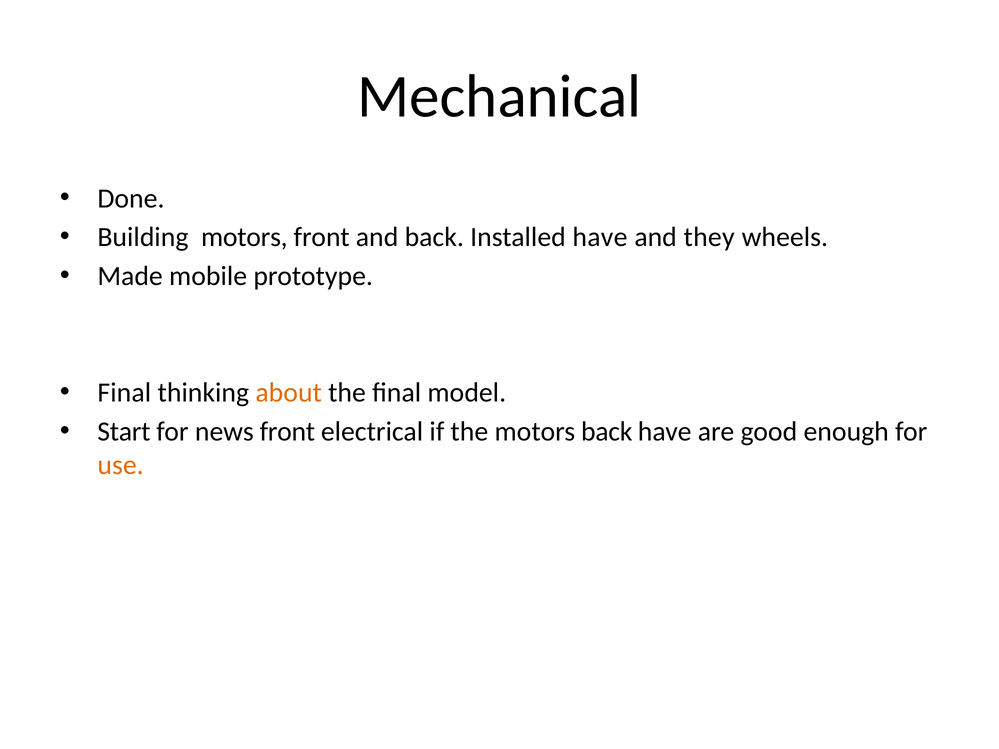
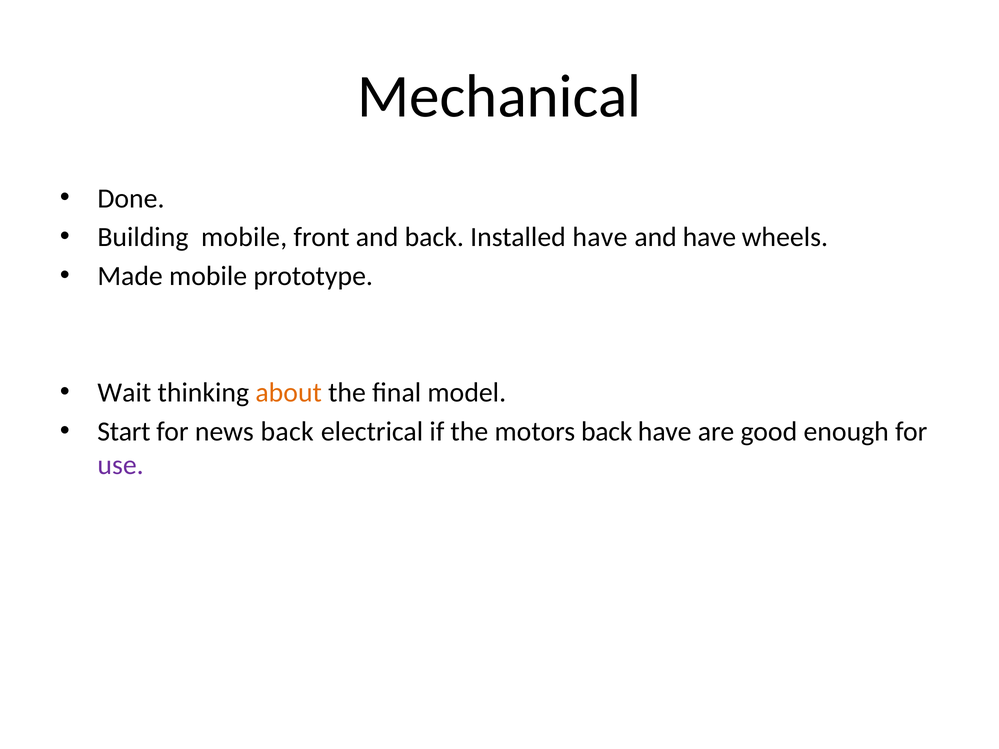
Building motors: motors -> mobile
and they: they -> have
Final at (124, 393): Final -> Wait
news front: front -> back
use colour: orange -> purple
